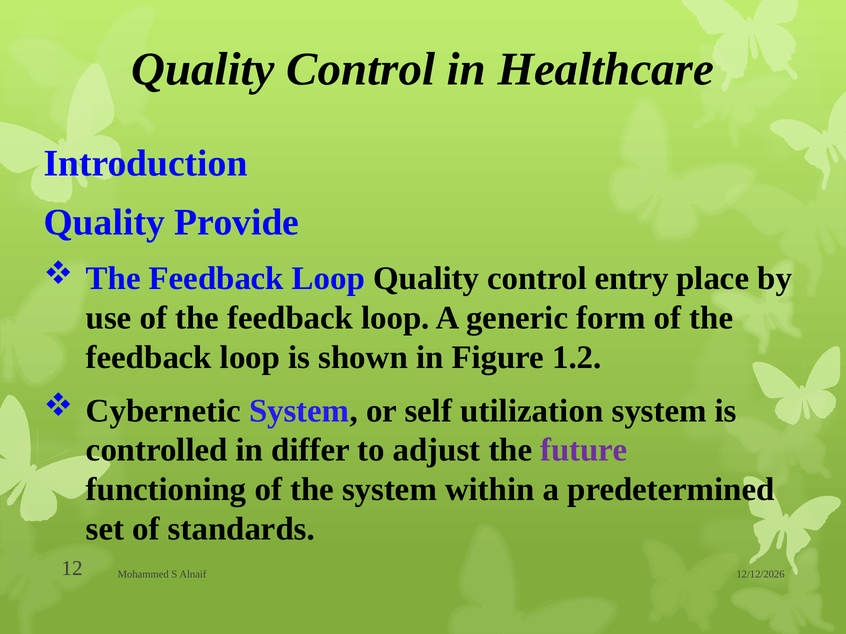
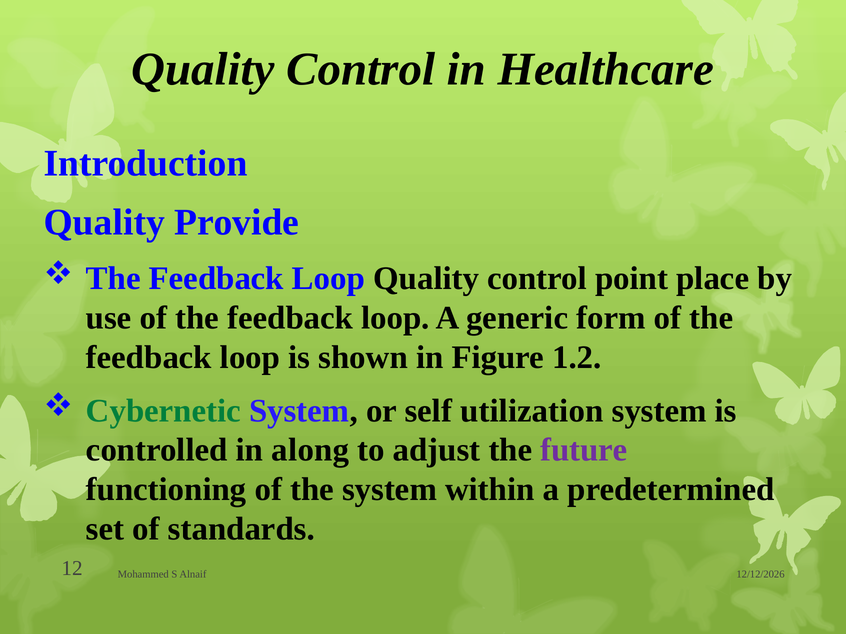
entry: entry -> point
Cybernetic colour: black -> green
differ: differ -> along
